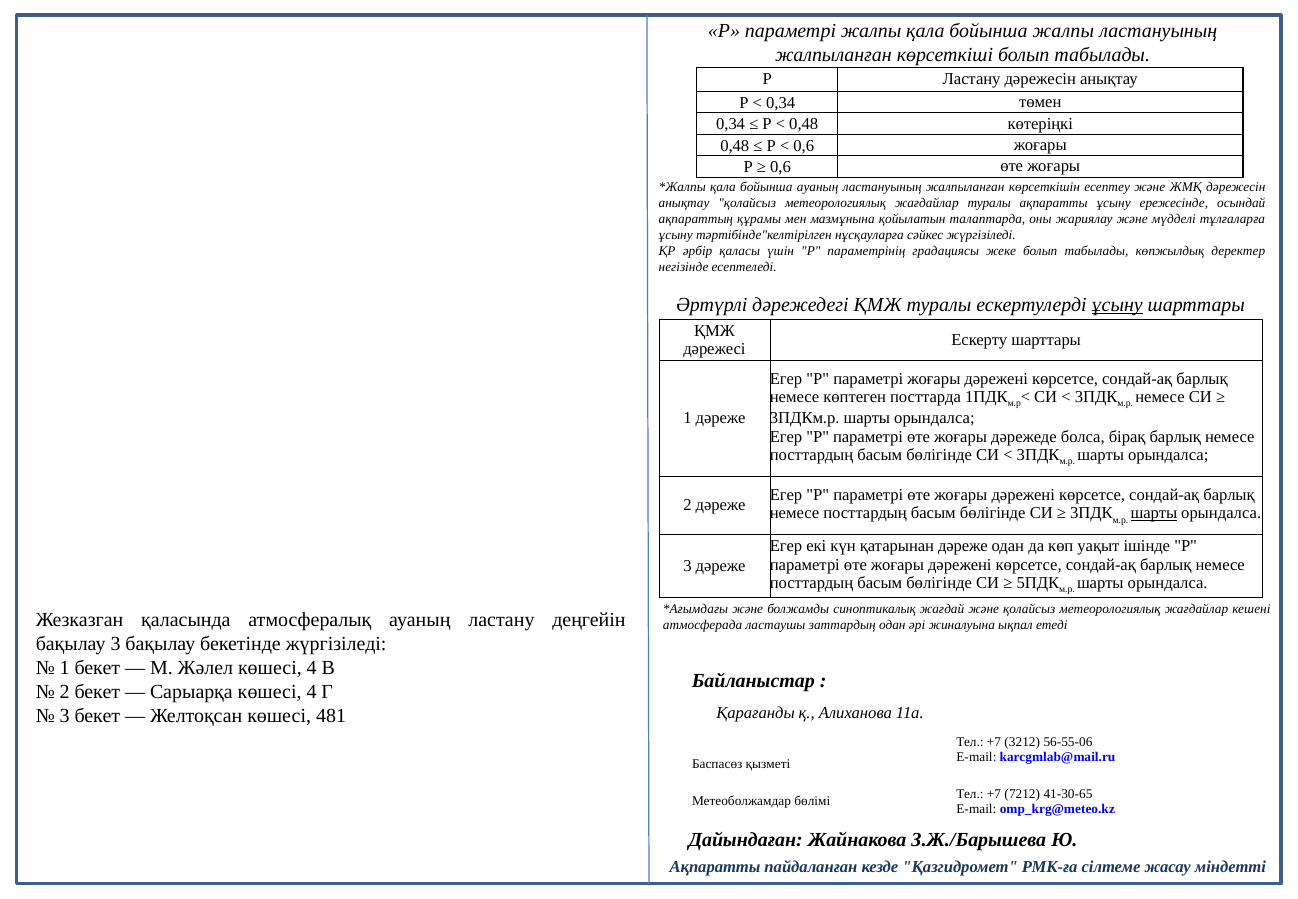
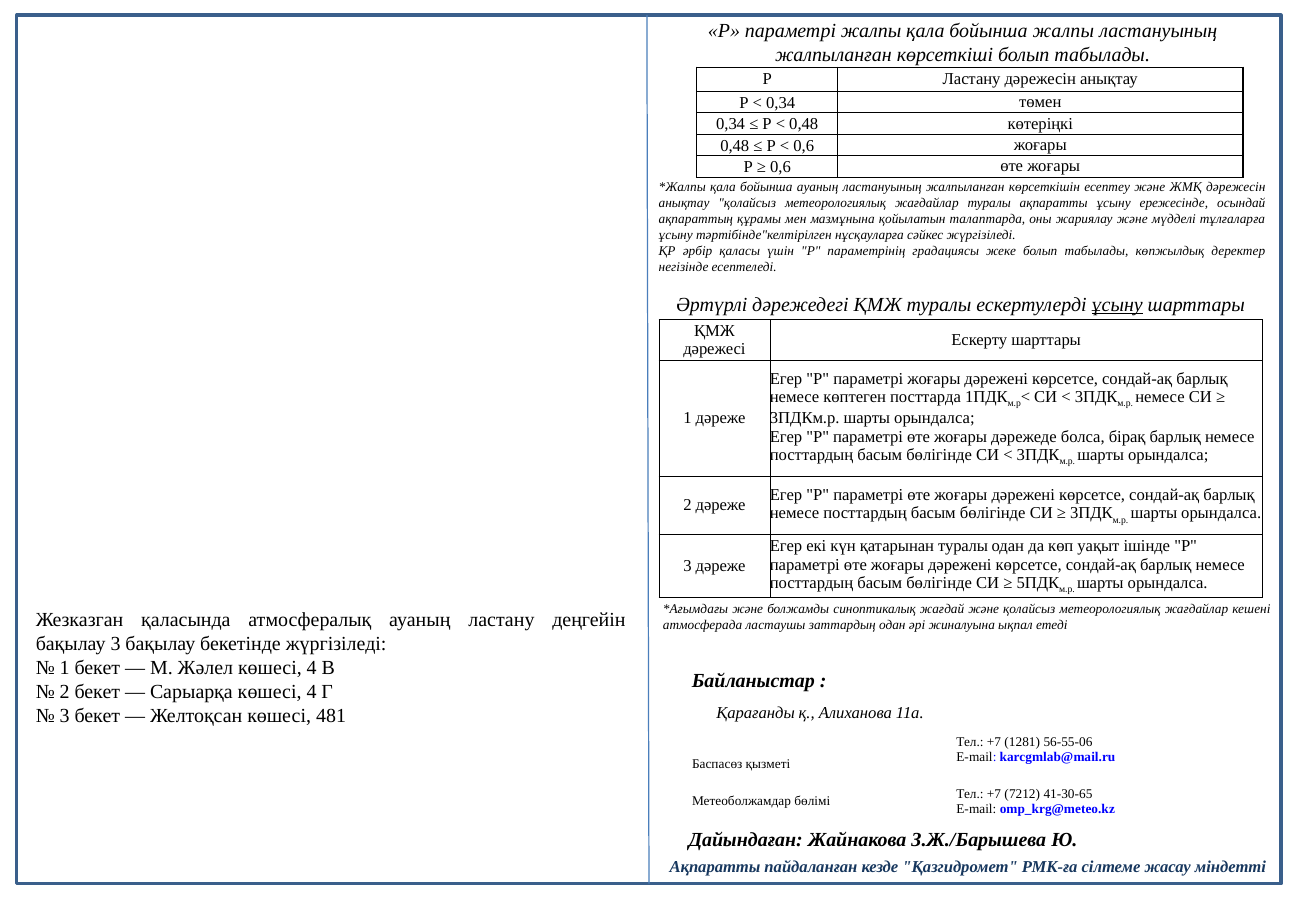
шарты at (1154, 513) underline: present -> none
қатарынан дәреже: дәреже -> туралы
3212: 3212 -> 1281
